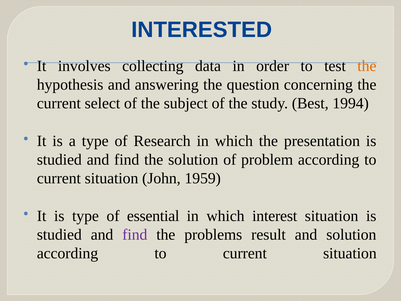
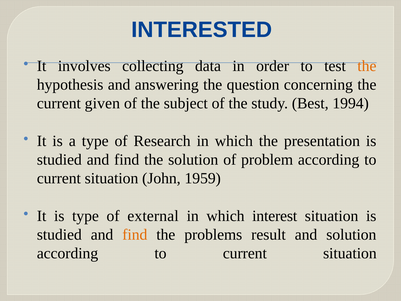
select: select -> given
essential: essential -> external
find at (135, 234) colour: purple -> orange
